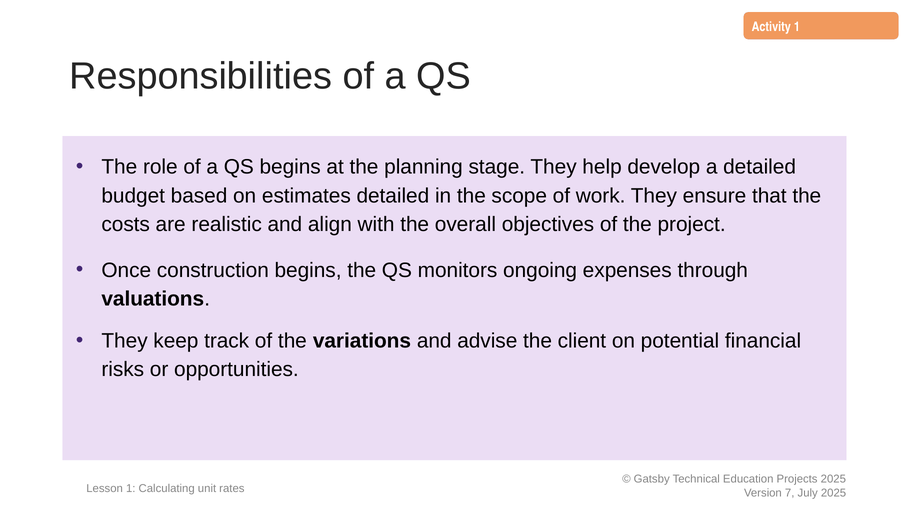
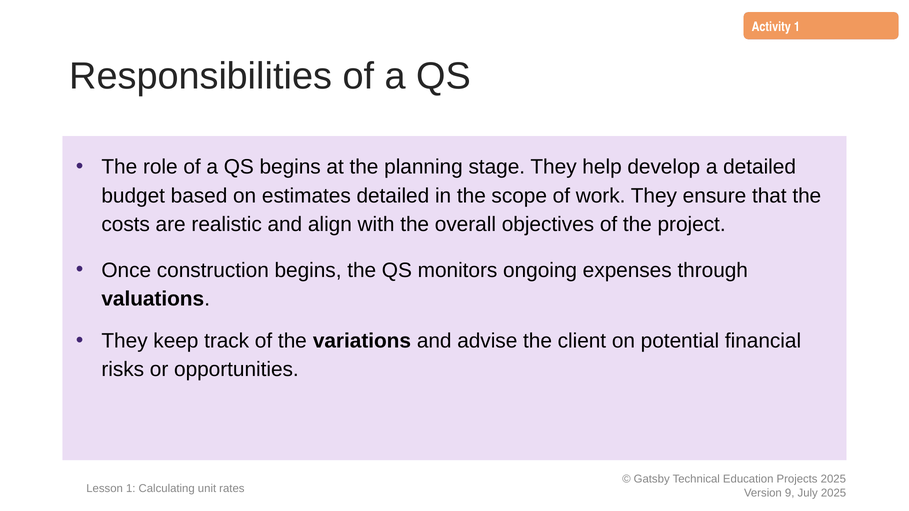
7: 7 -> 9
